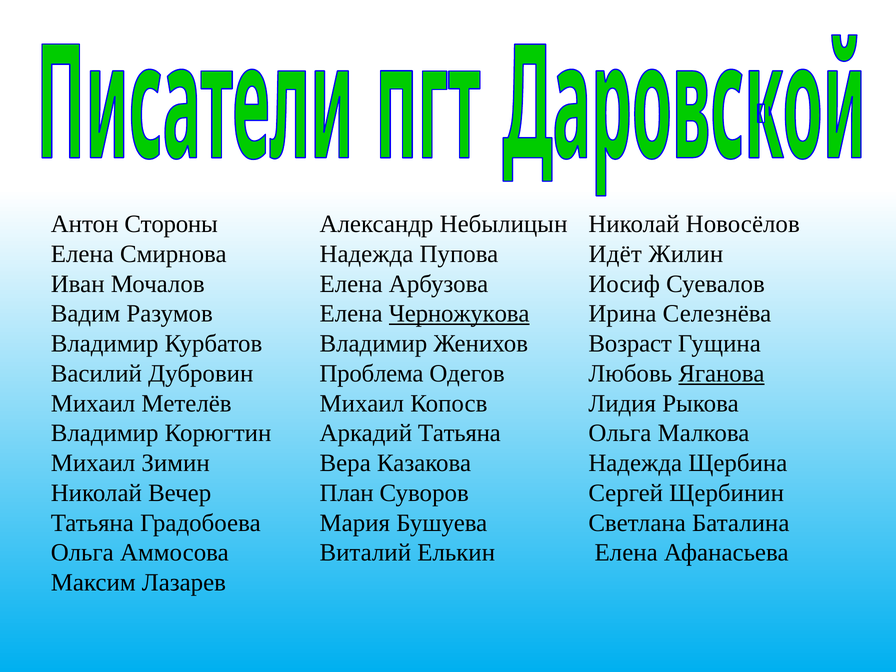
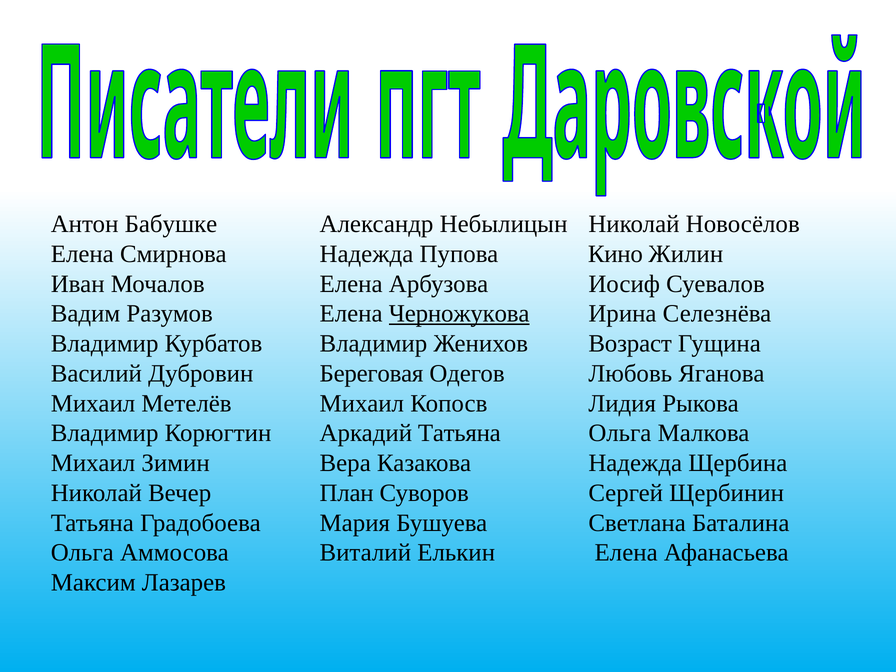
Стороны: Стороны -> Бабушке
Идёт: Идёт -> Кино
Проблема: Проблема -> Береговая
Яганова underline: present -> none
